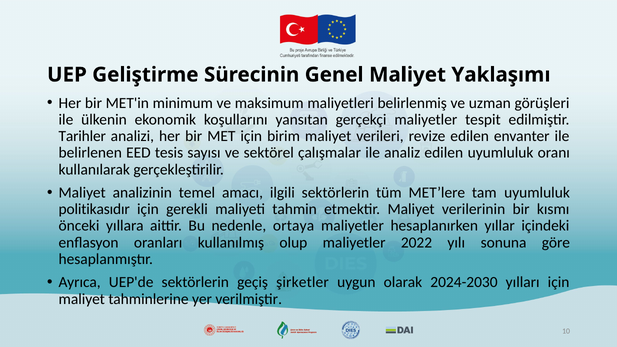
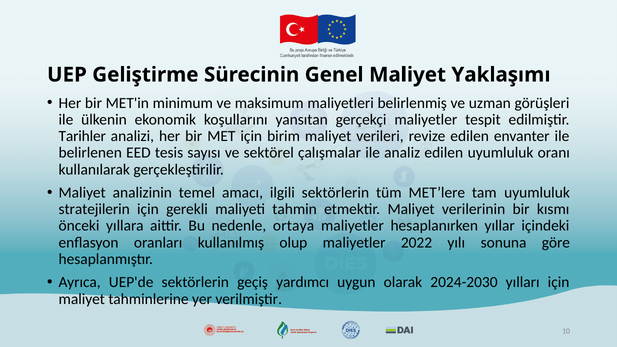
politikasıdır: politikasıdır -> stratejilerin
şirketler: şirketler -> yardımcı
